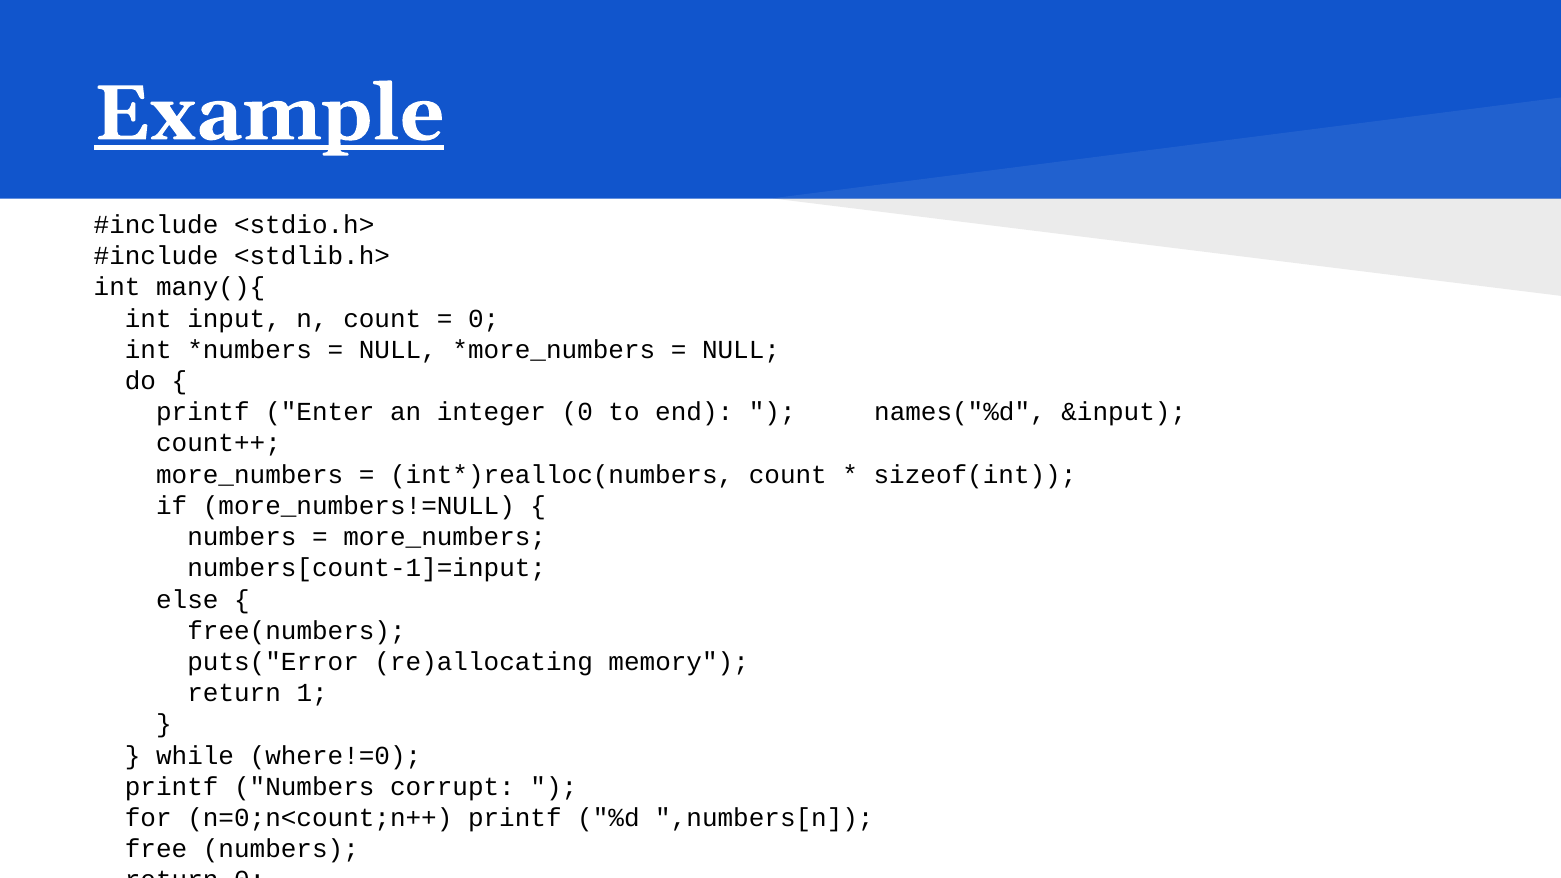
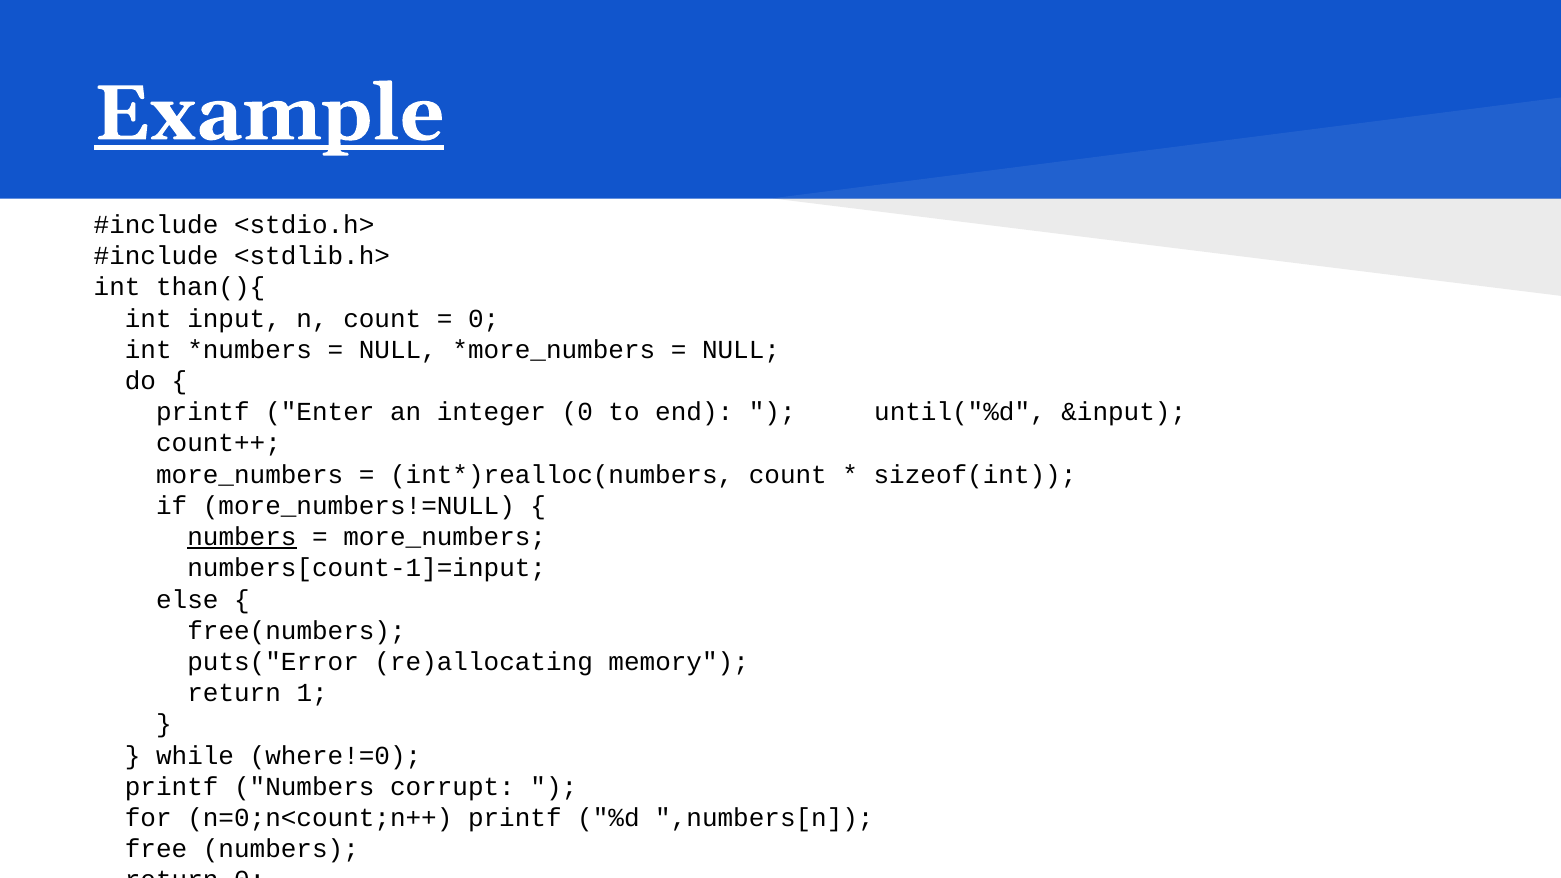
many(){: many(){ -> than(){
names("%d: names("%d -> until("%d
numbers at (242, 537) underline: none -> present
